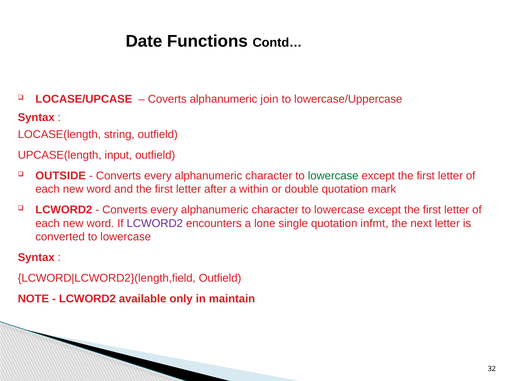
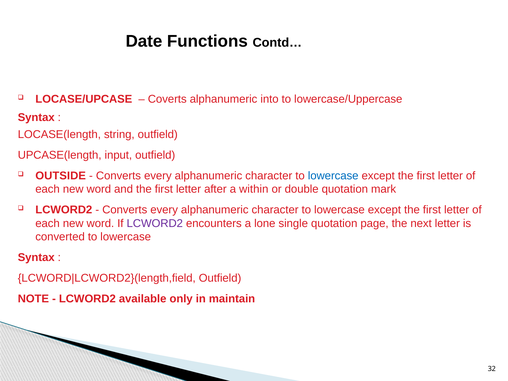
join: join -> into
lowercase at (333, 176) colour: green -> blue
infmt: infmt -> page
